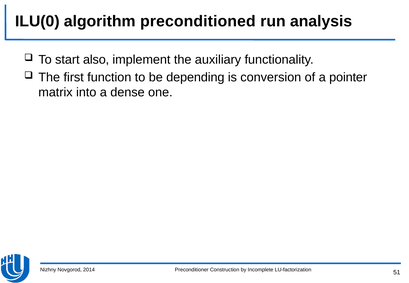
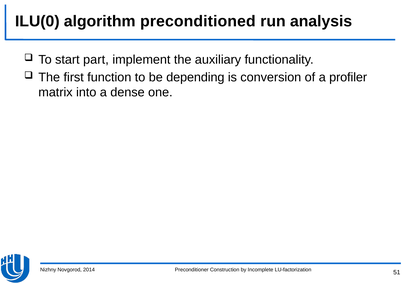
also: also -> part
pointer: pointer -> profiler
